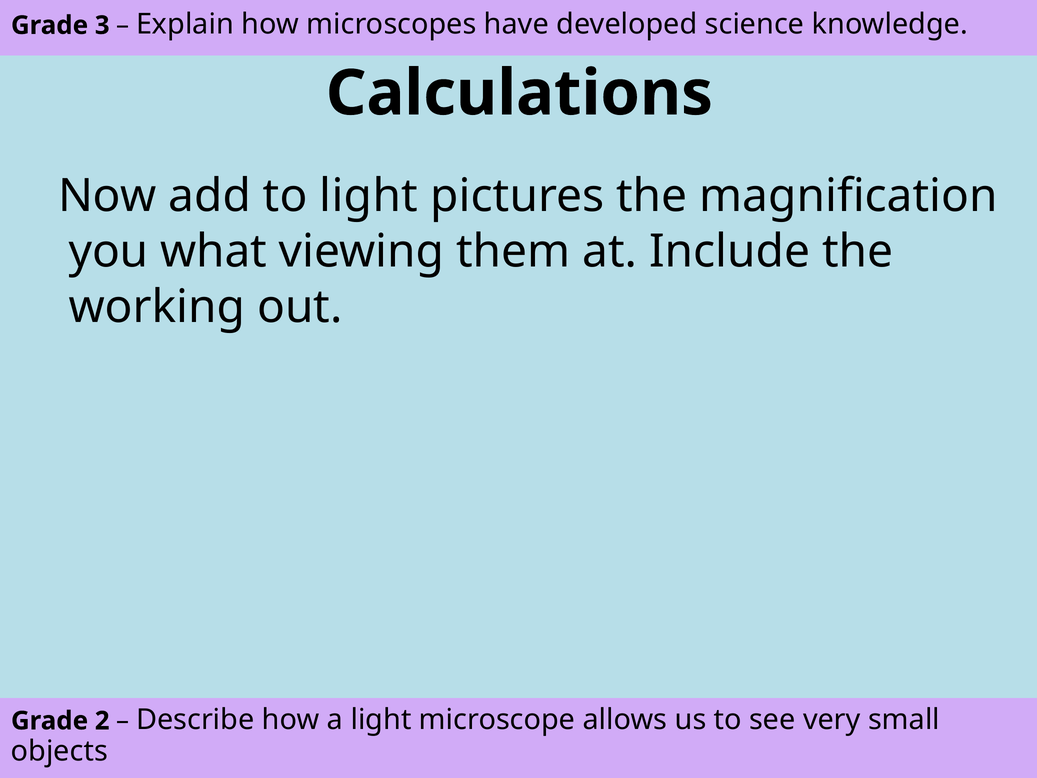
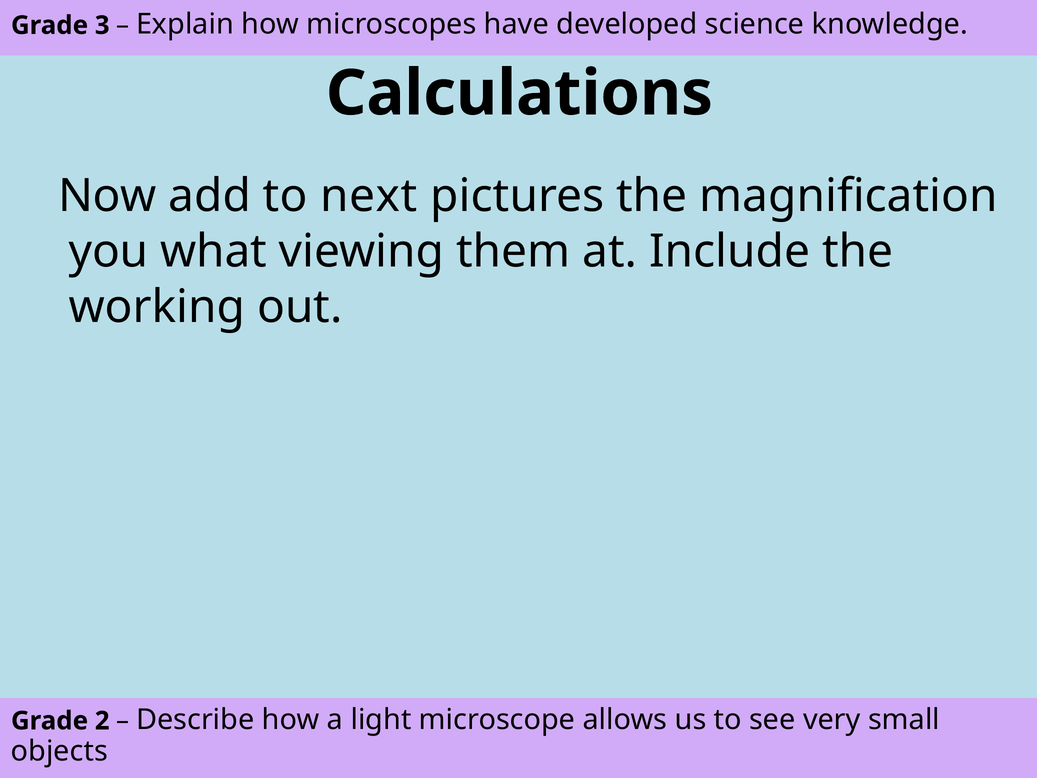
to light: light -> next
